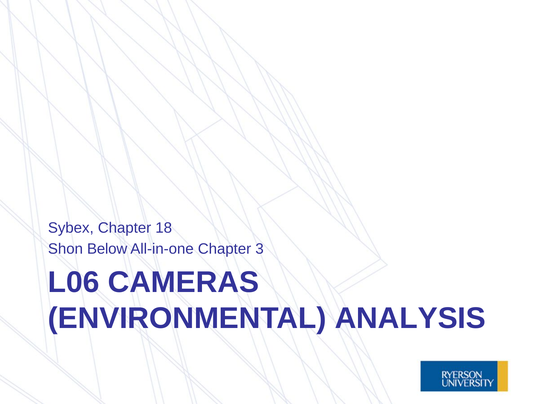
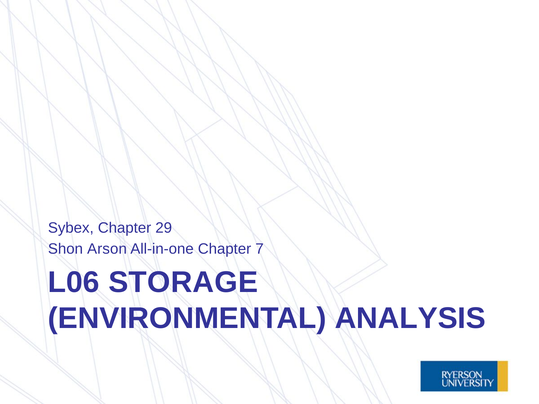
18: 18 -> 29
Below: Below -> Arson
3: 3 -> 7
CAMERAS: CAMERAS -> STORAGE
